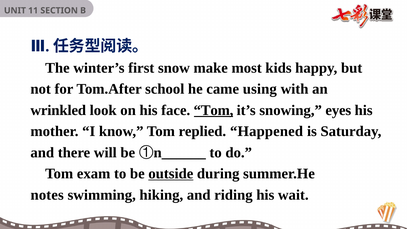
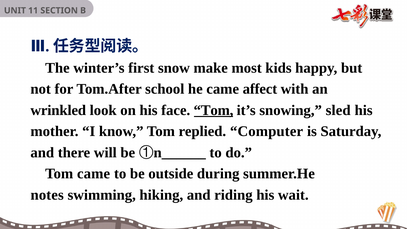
using: using -> affect
eyes: eyes -> sled
Happened: Happened -> Computer
Tom exam: exam -> came
outside underline: present -> none
